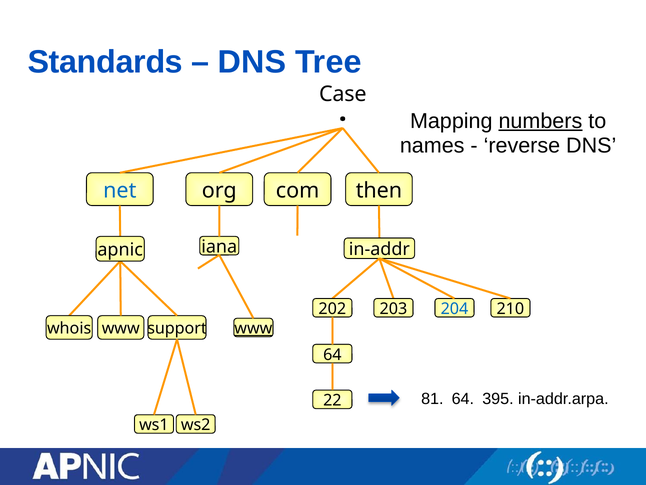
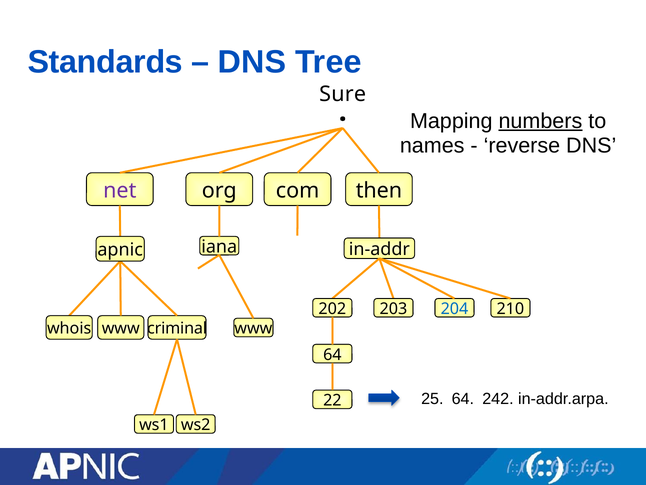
Case: Case -> Sure
net colour: blue -> purple
support: support -> criminal
www at (253, 328) underline: present -> none
81: 81 -> 25
395: 395 -> 242
